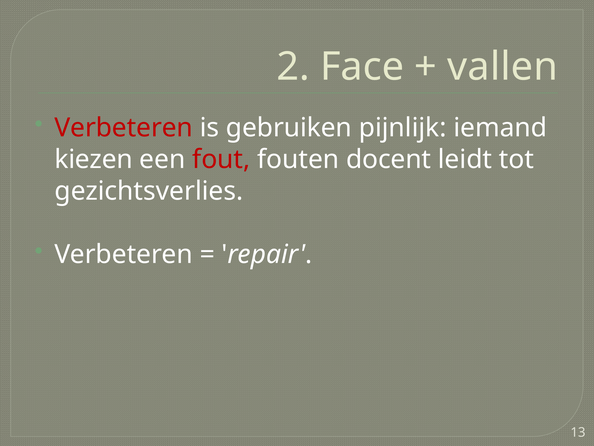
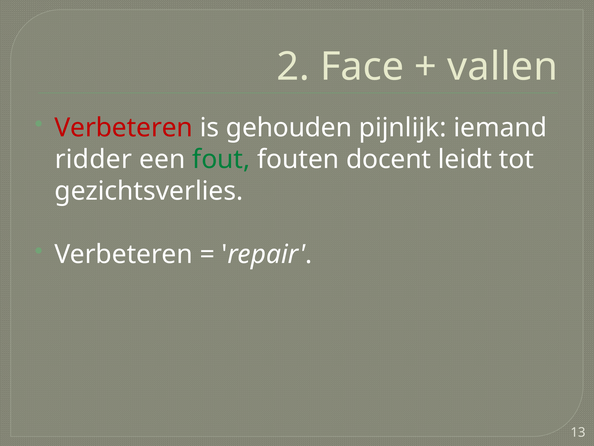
gebruiken: gebruiken -> gehouden
kiezen: kiezen -> ridder
fout colour: red -> green
